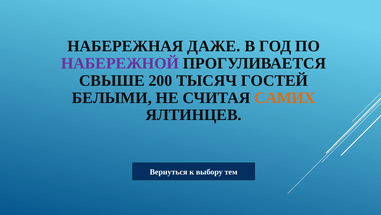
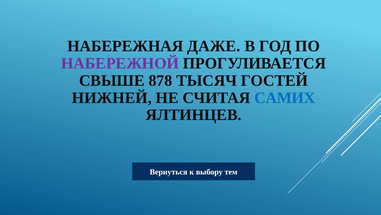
200: 200 -> 878
БЕЛЫМИ: БЕЛЫМИ -> НИЖНЕЙ
САМИХ colour: orange -> blue
